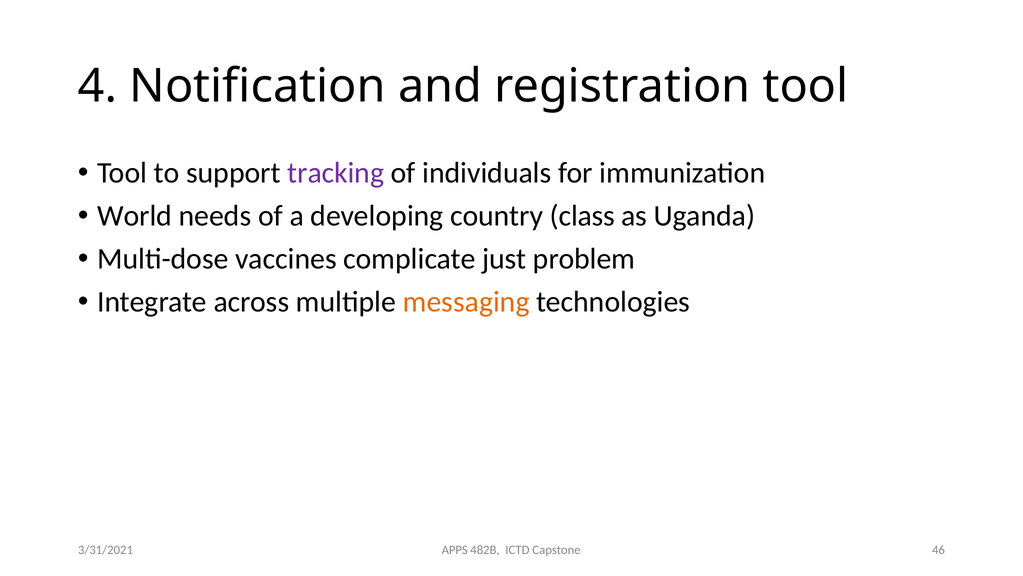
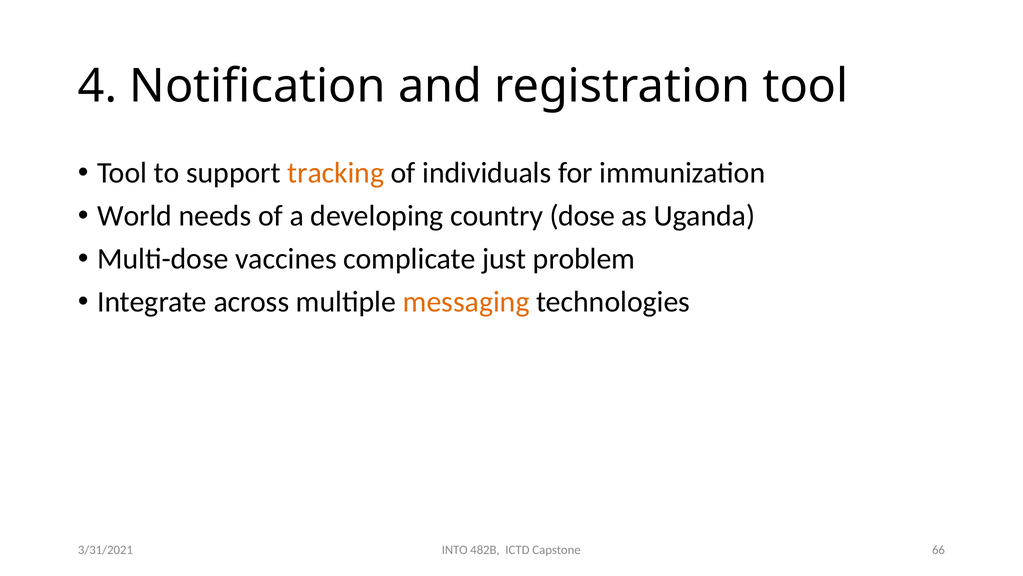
tracking colour: purple -> orange
class: class -> dose
APPS: APPS -> INTO
46: 46 -> 66
